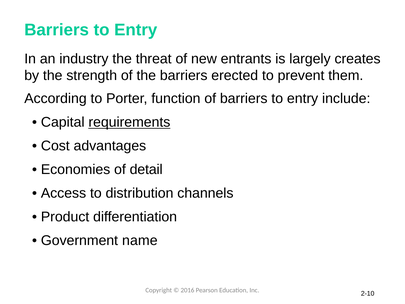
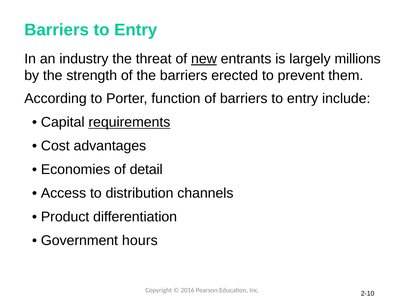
new underline: none -> present
creates: creates -> millions
name: name -> hours
